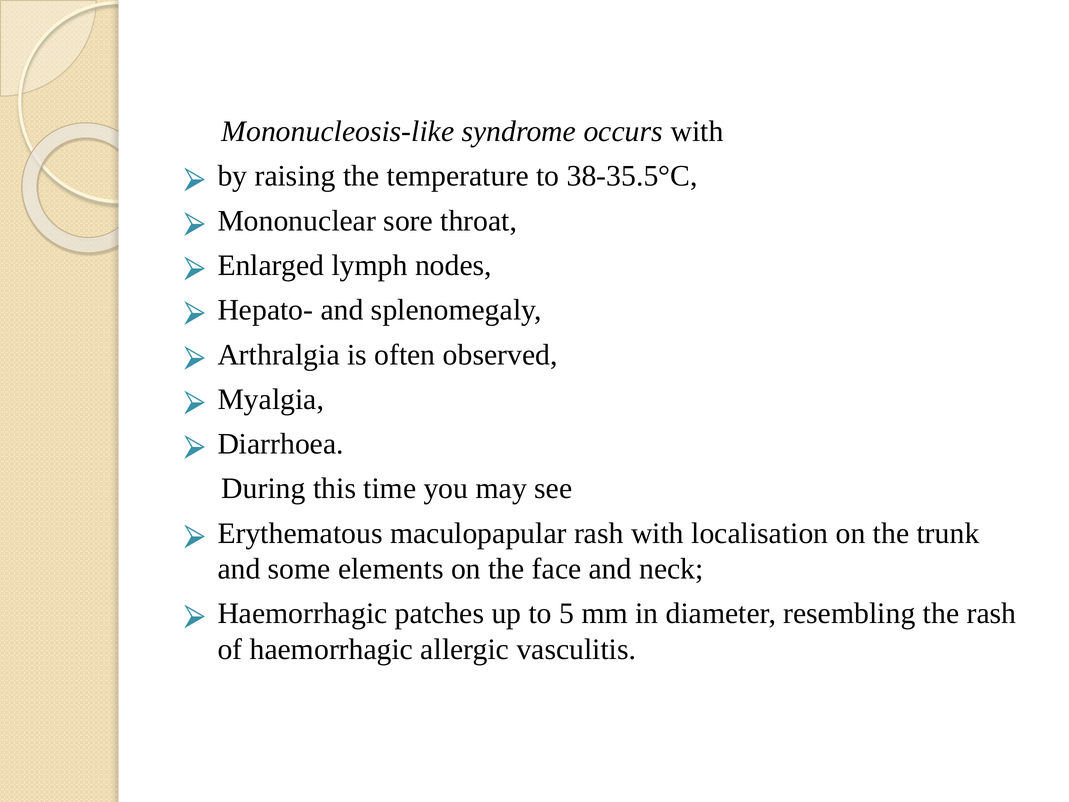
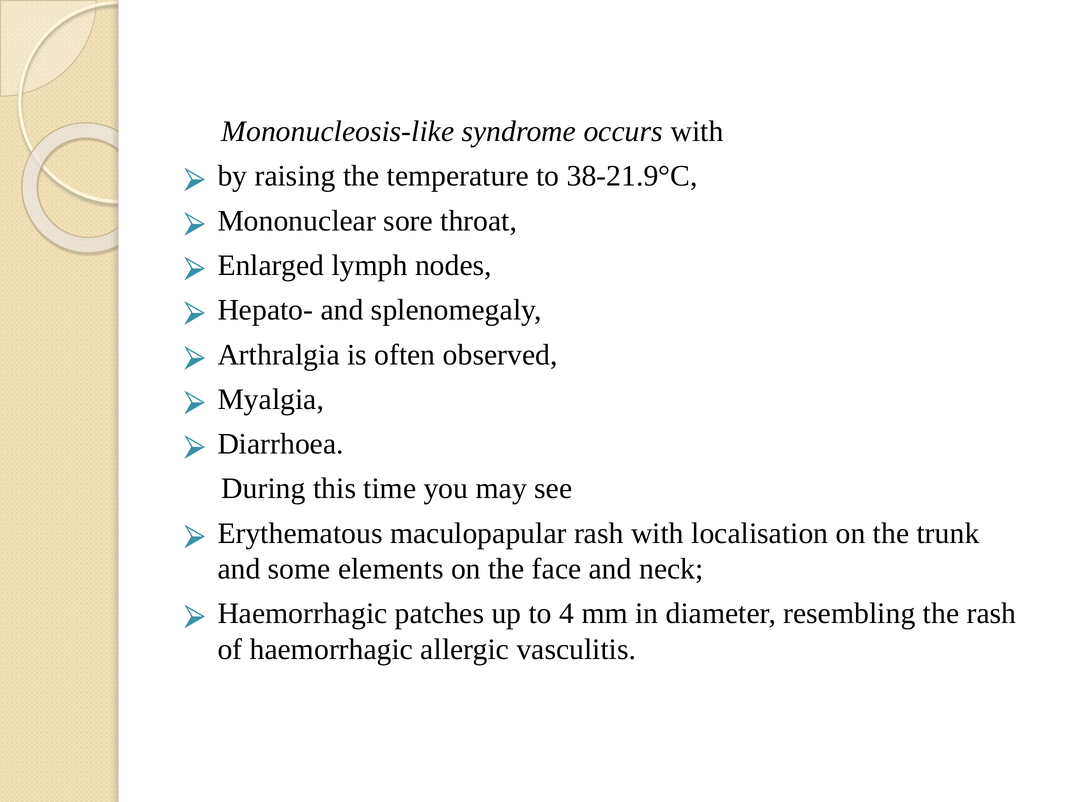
38-35.5°C: 38-35.5°C -> 38-21.9°C
5: 5 -> 4
